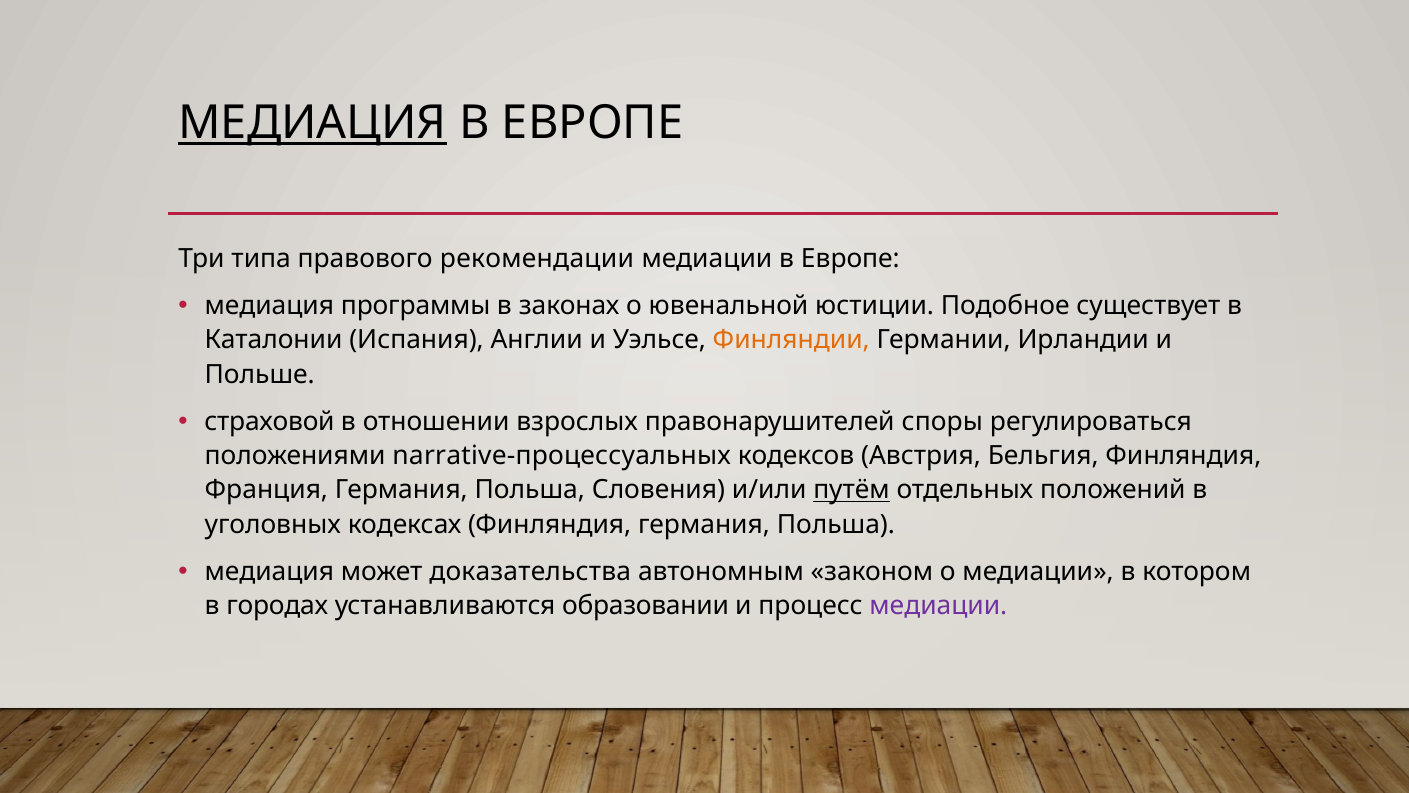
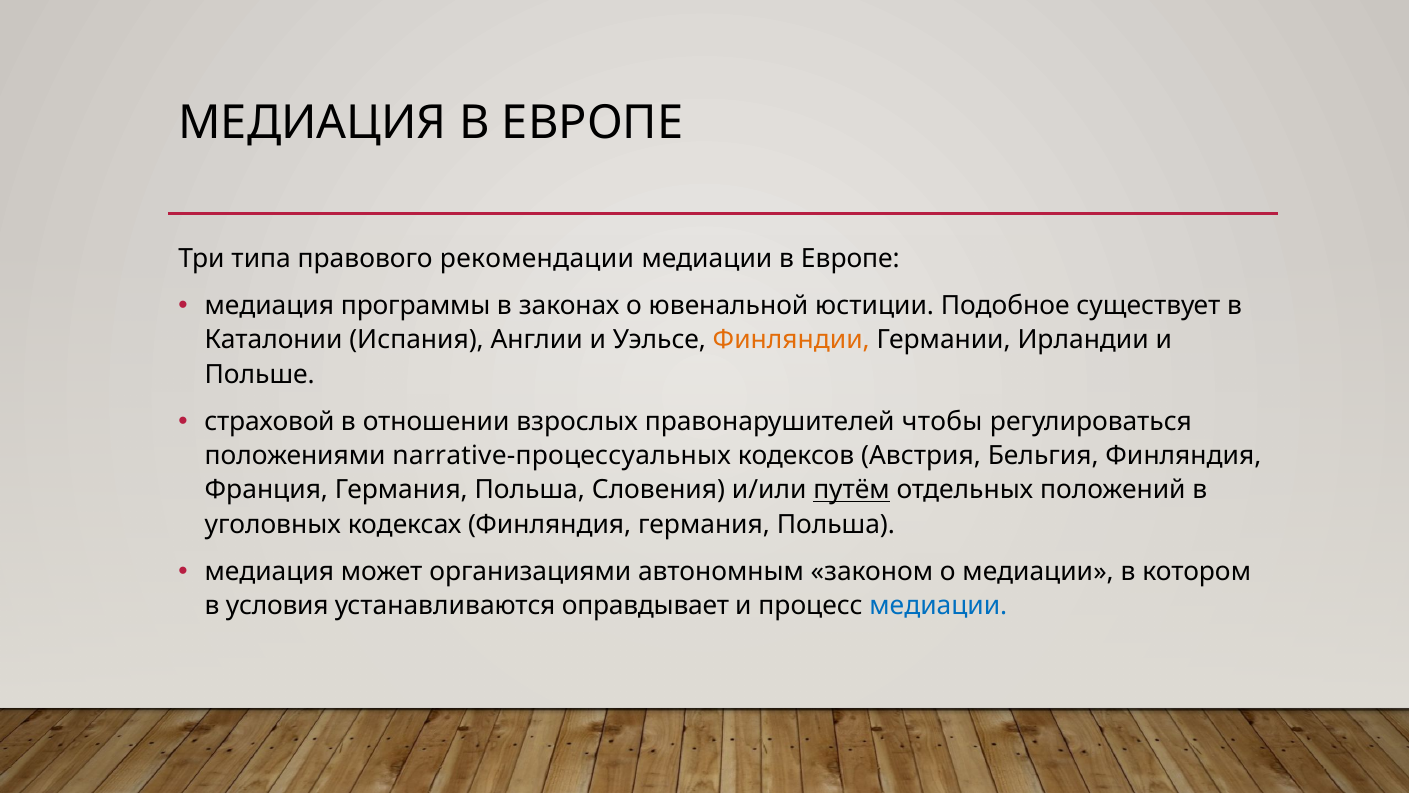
МЕДИАЦИЯ at (313, 123) underline: present -> none
споры: споры -> чтобы
доказательства: доказательства -> организациями
городах: городах -> условия
образовании: образовании -> оправдывает
медиации at (938, 606) colour: purple -> blue
